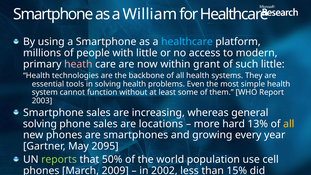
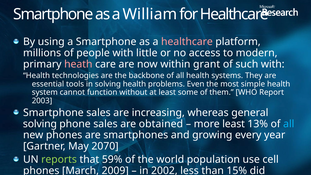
healthcare at (187, 42) colour: light blue -> pink
such little: little -> with
locations: locations -> obtained
more hard: hard -> least
all at (289, 124) colour: yellow -> light blue
2095: 2095 -> 2070
50%: 50% -> 59%
